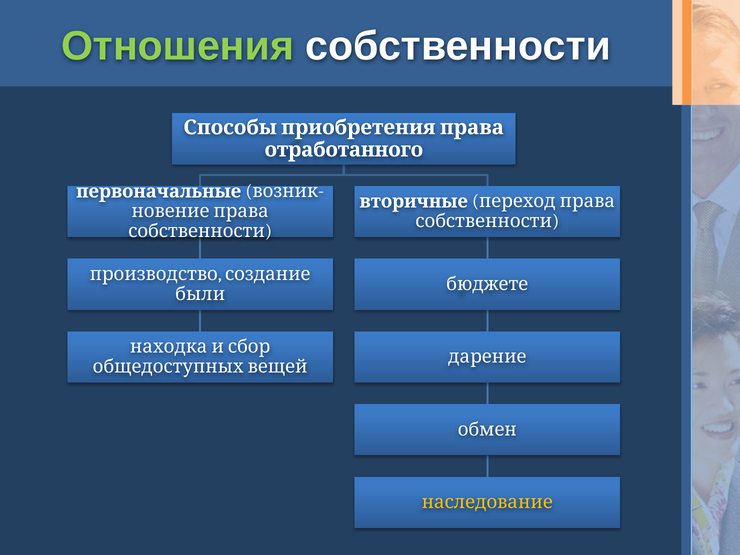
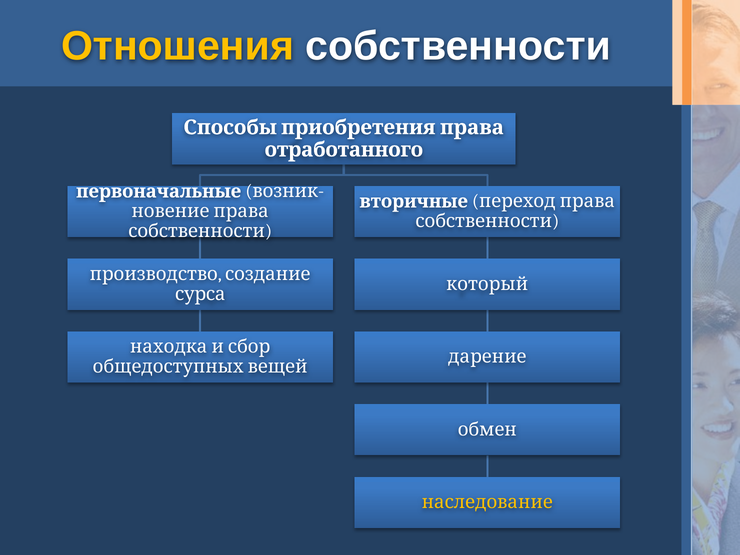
Отношения colour: light green -> yellow
бюджете: бюджете -> который
были: были -> сурса
